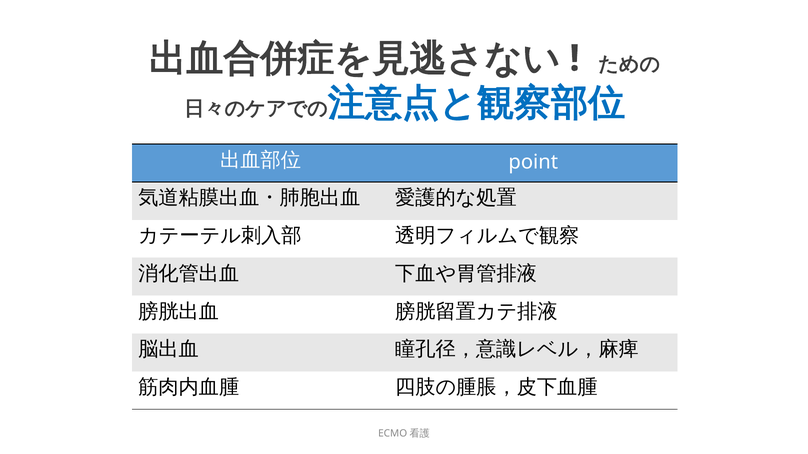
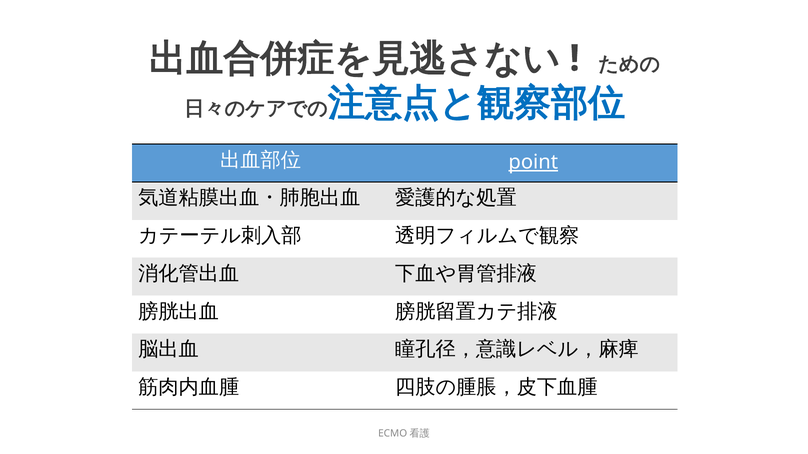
point underline: none -> present
